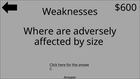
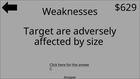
$600: $600 -> $629
Where: Where -> Target
